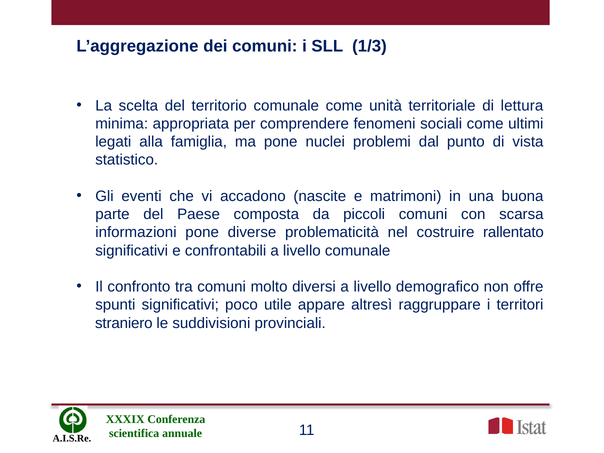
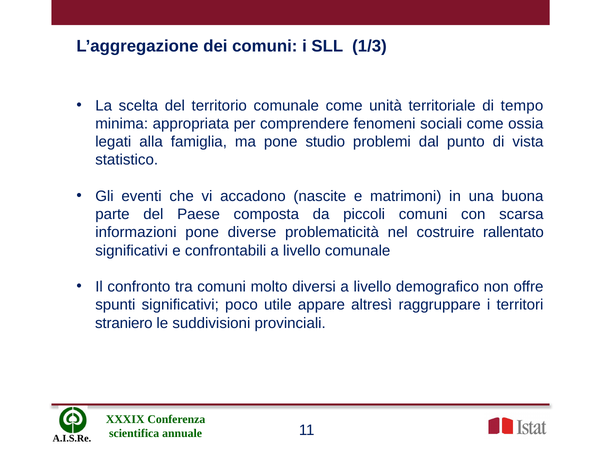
lettura: lettura -> tempo
ultimi: ultimi -> ossia
nuclei: nuclei -> studio
